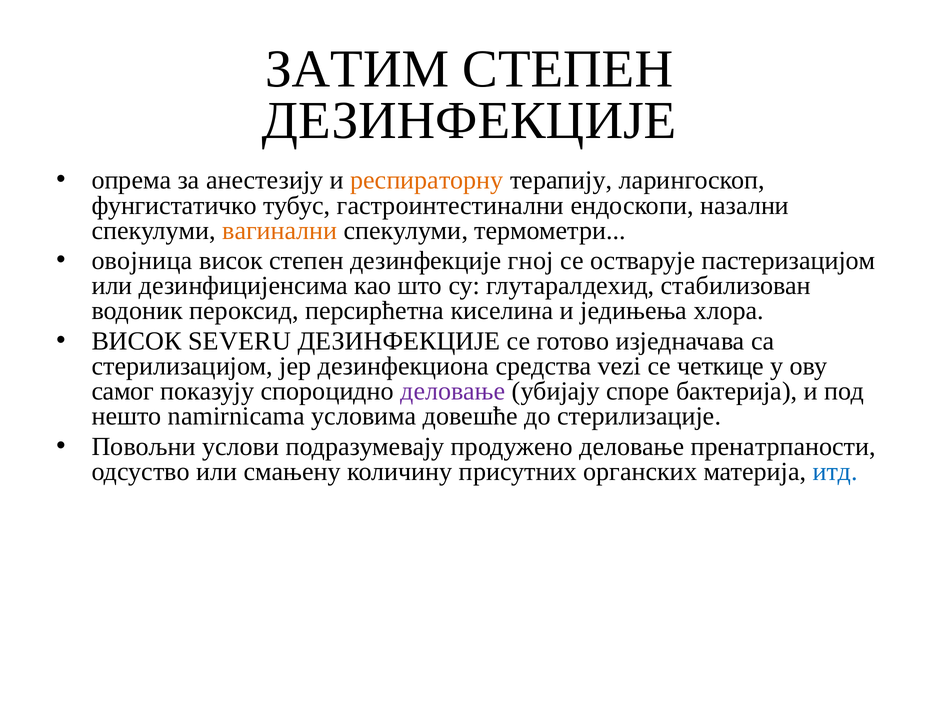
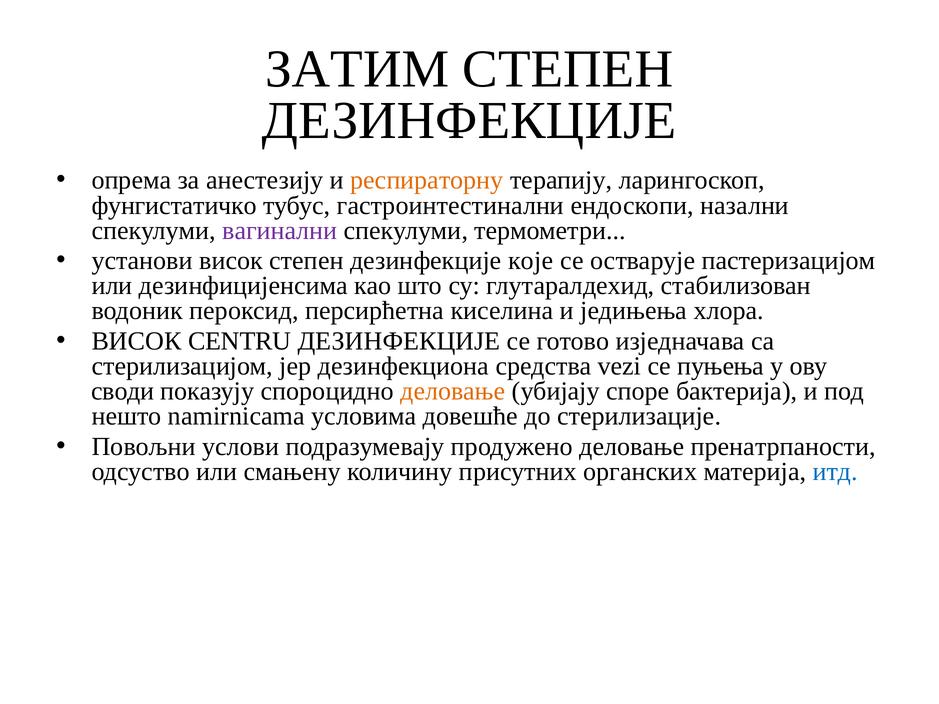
вагинални colour: orange -> purple
овојница: овојница -> установи
гној: гној -> које
SEVERU: SEVERU -> CENTRU
четкице: четкице -> пуњења
самог: самог -> своди
деловање at (453, 391) colour: purple -> orange
